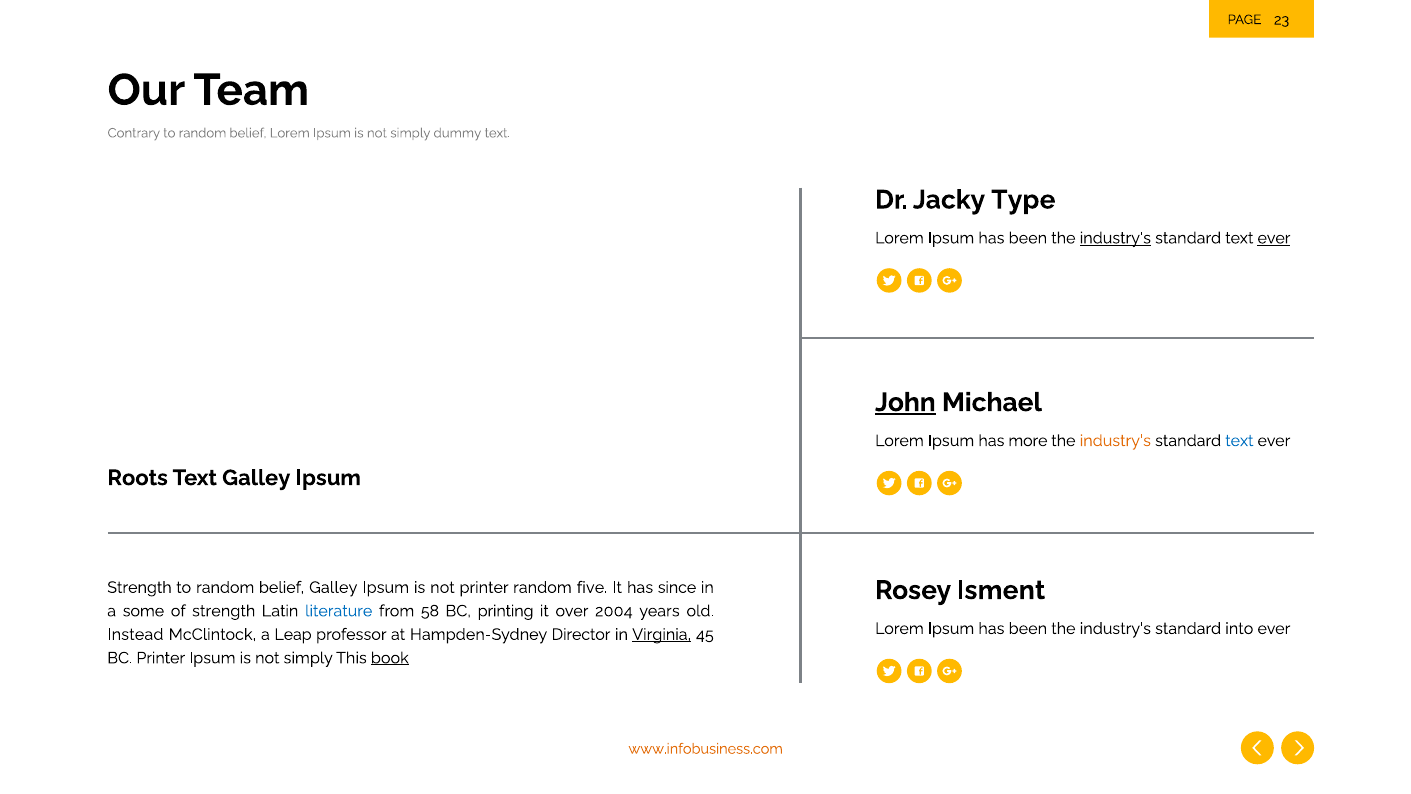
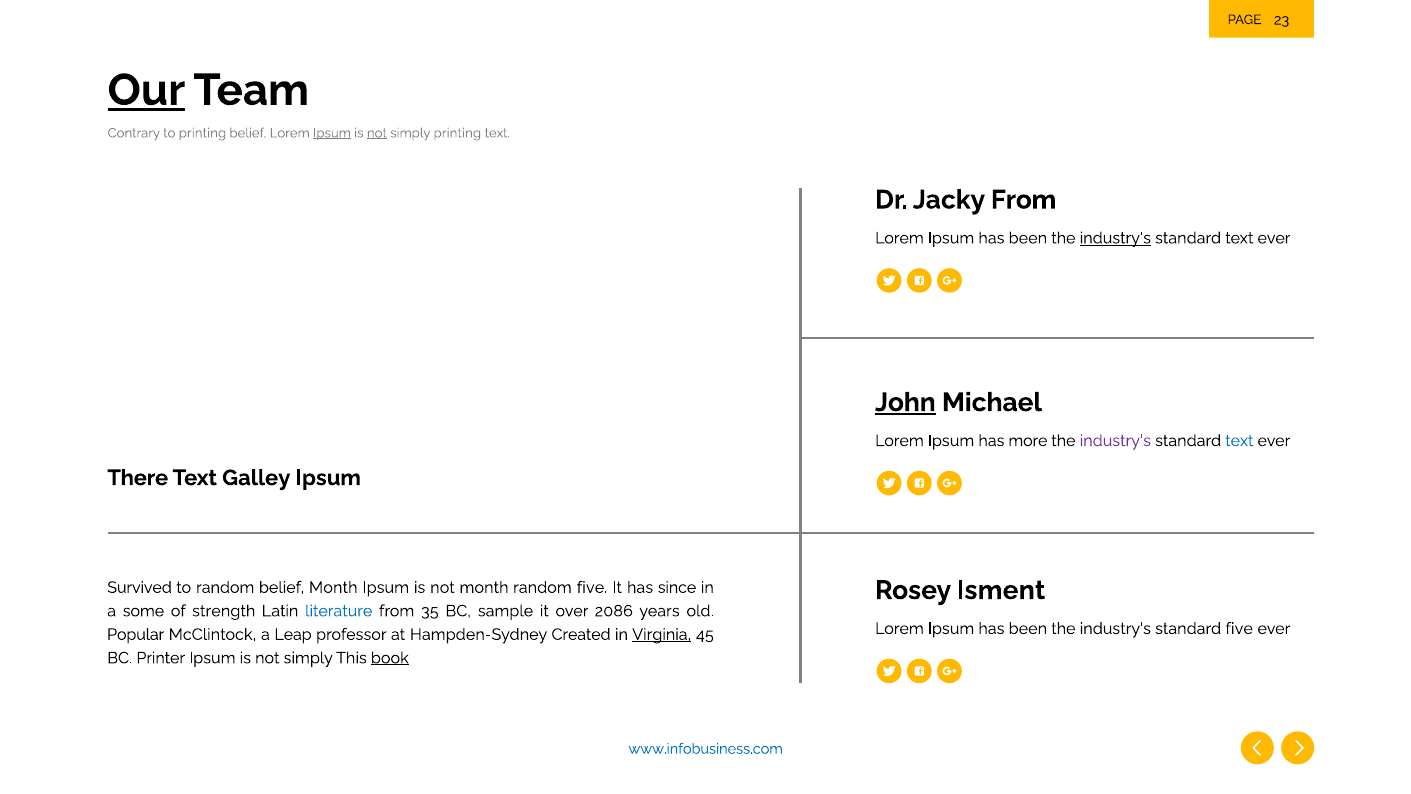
Our underline: none -> present
Contrary to random: random -> printing
Ipsum at (332, 133) underline: none -> present
not at (377, 133) underline: none -> present
simply dummy: dummy -> printing
Jacky Type: Type -> From
ever at (1274, 238) underline: present -> none
industry's at (1115, 441) colour: orange -> purple
Roots: Roots -> There
Strength at (139, 587): Strength -> Survived
belief Galley: Galley -> Month
not printer: printer -> month
58: 58 -> 35
printing: printing -> sample
2004: 2004 -> 2086
standard into: into -> five
Instead: Instead -> Popular
Director: Director -> Created
www.infobusiness.com colour: orange -> blue
